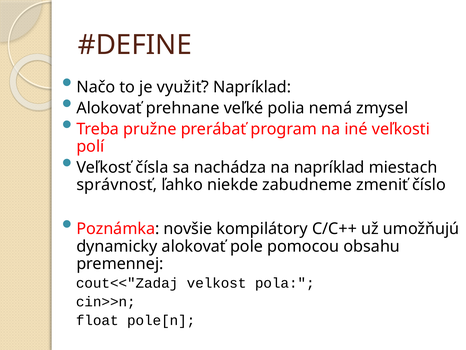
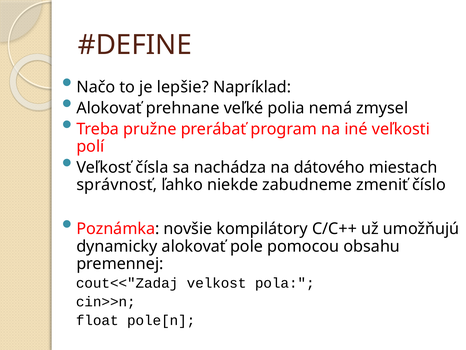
využiť: využiť -> lepšie
na napríklad: napríklad -> dátového
